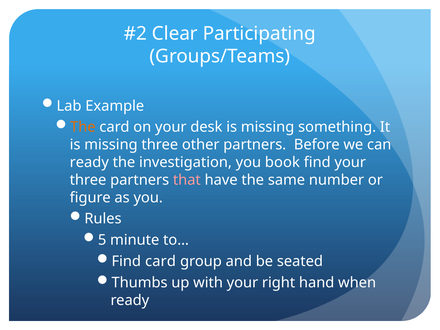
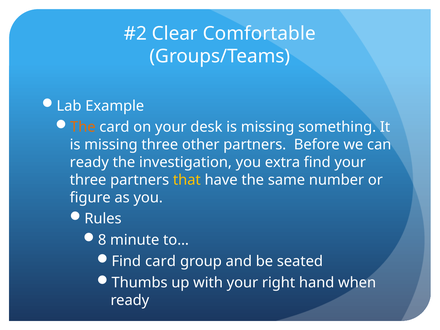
Participating: Participating -> Comfortable
book: book -> extra
that colour: pink -> yellow
5: 5 -> 8
